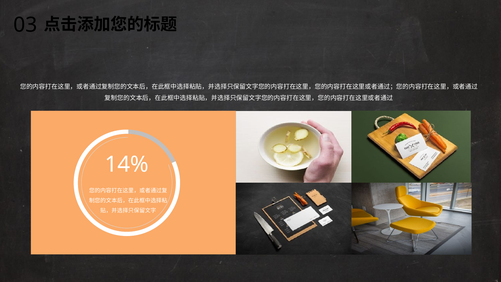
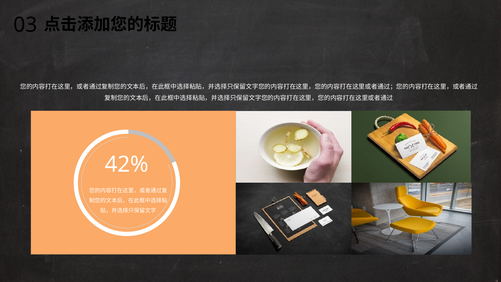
14%: 14% -> 42%
